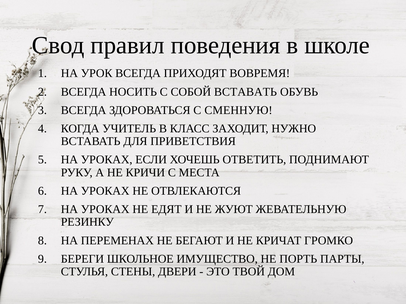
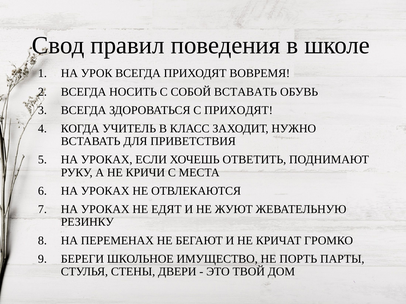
С СМЕННУЮ: СМЕННУЮ -> ПРИХОДЯТ
